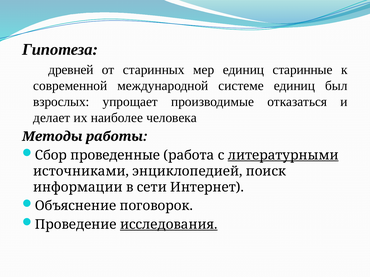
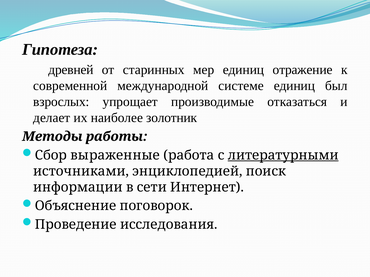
старинные: старинные -> отражение
человека: человека -> золотник
проведенные: проведенные -> выраженные
исследования underline: present -> none
